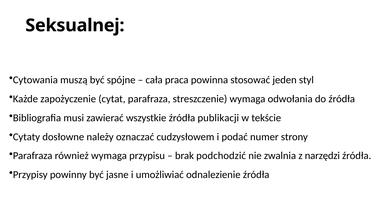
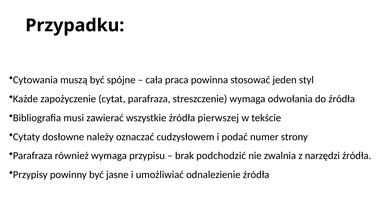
Seksualnej: Seksualnej -> Przypadku
publikacji: publikacji -> pierwszej
